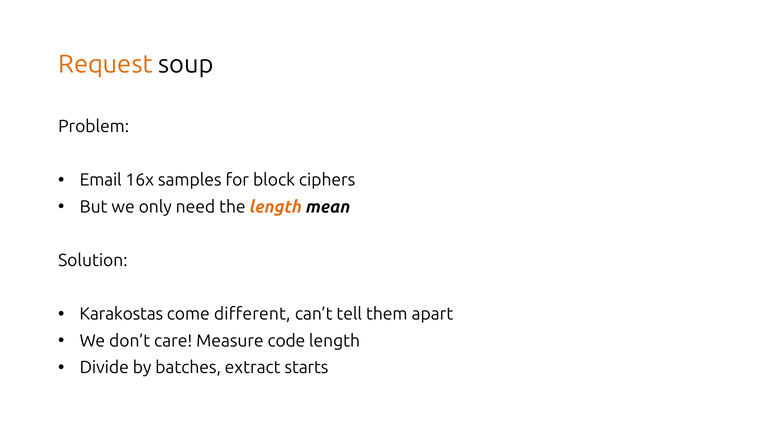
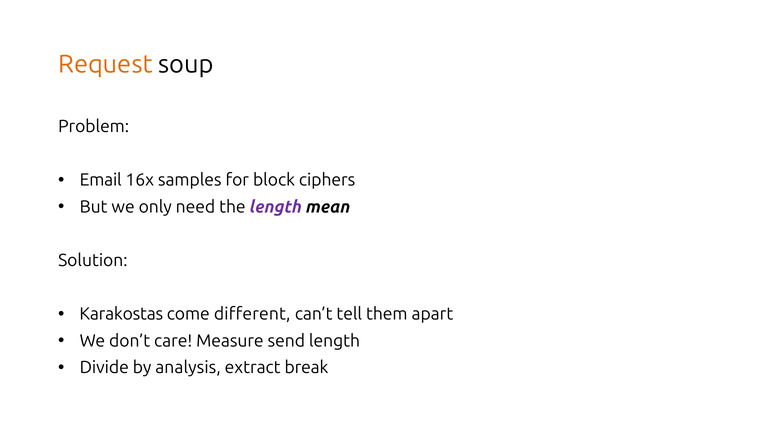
length at (276, 207) colour: orange -> purple
code: code -> send
batches: batches -> analysis
starts: starts -> break
